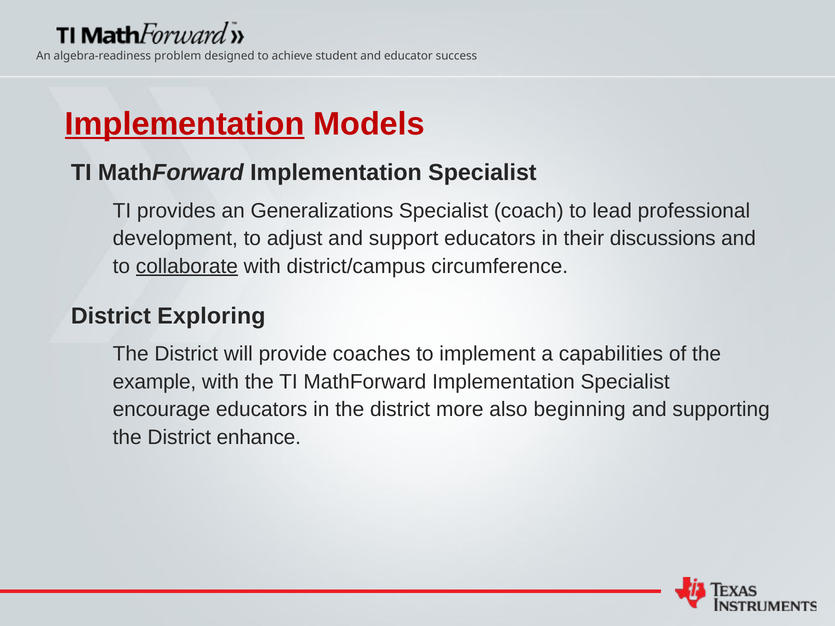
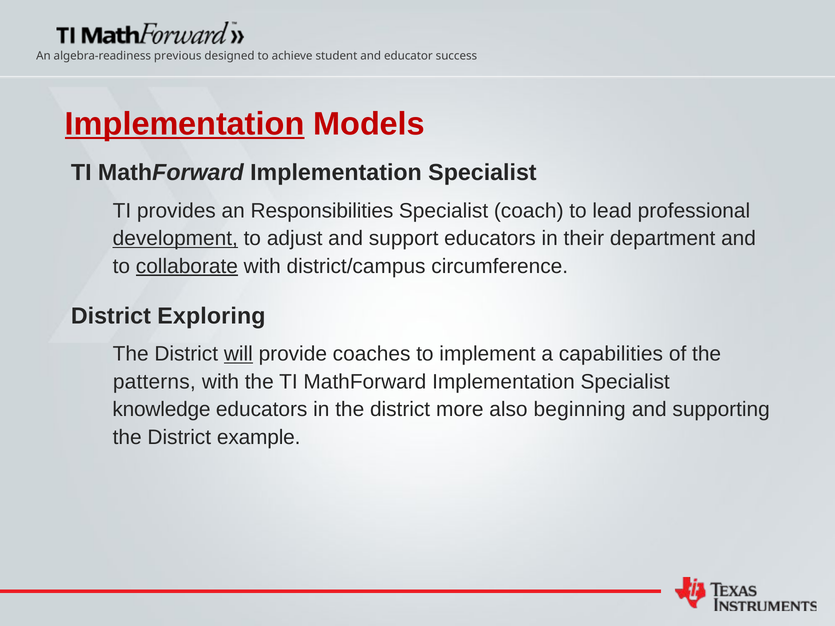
problem: problem -> previous
Generalizations: Generalizations -> Responsibilities
development underline: none -> present
discussions: discussions -> department
will underline: none -> present
example: example -> patterns
encourage: encourage -> knowledge
enhance: enhance -> example
